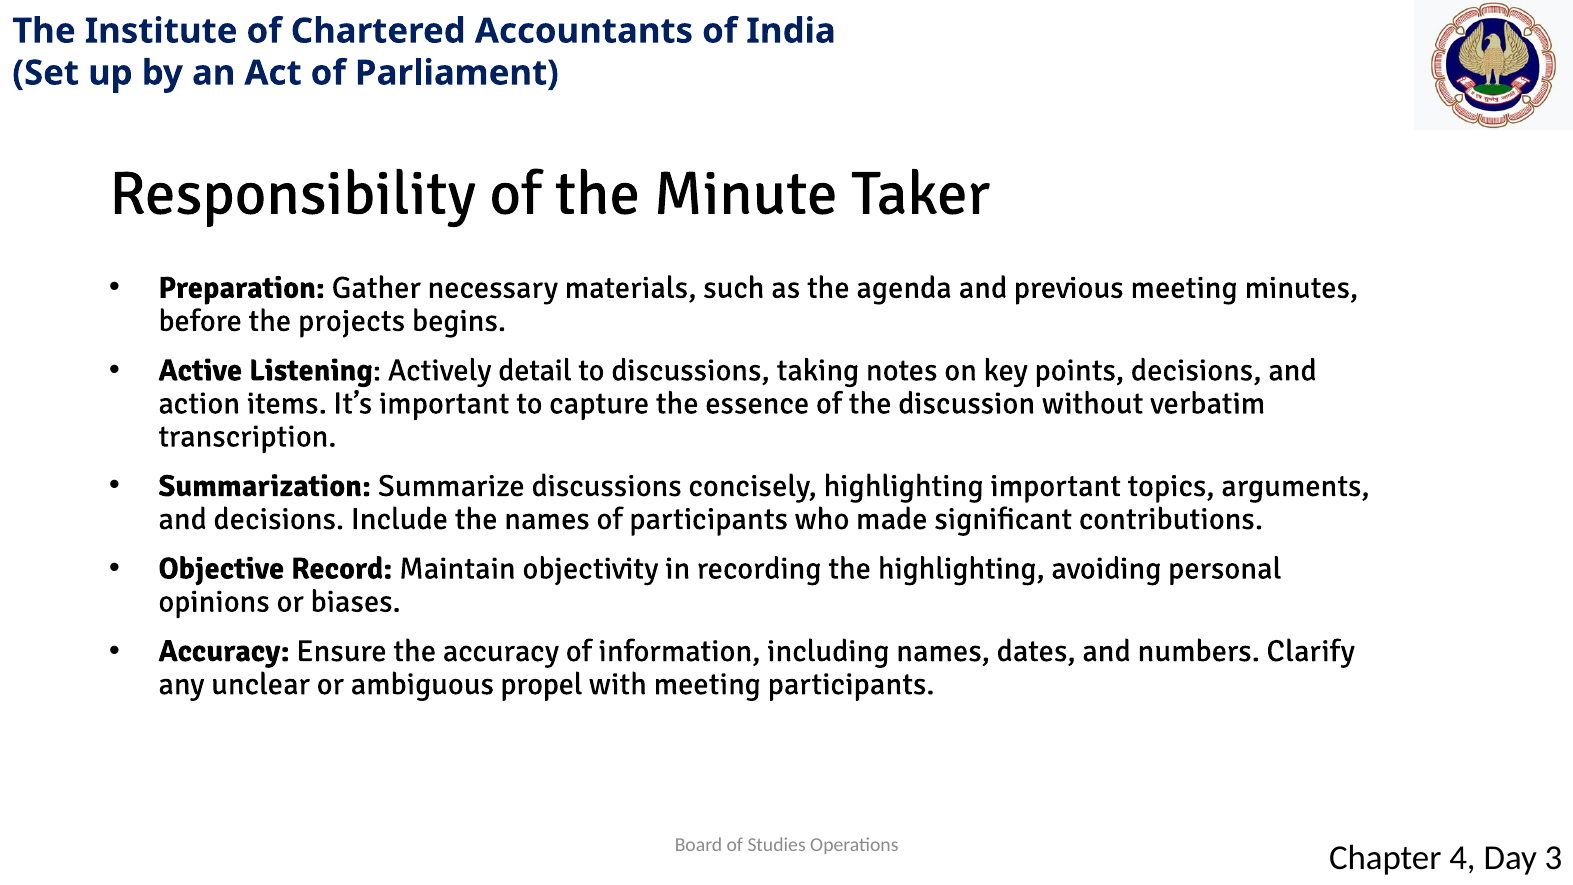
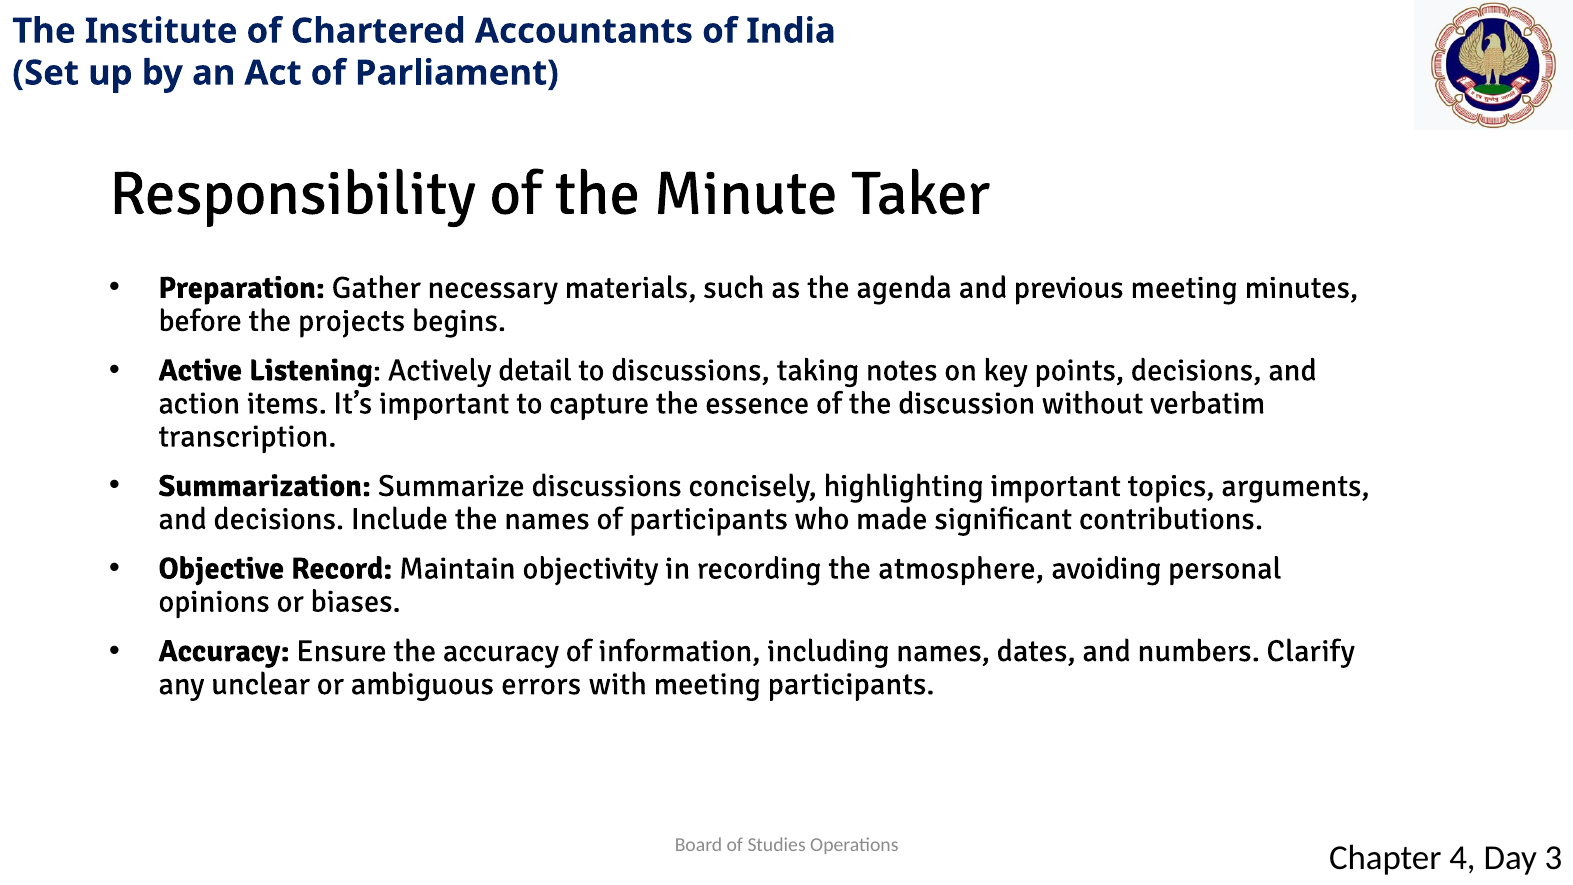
the highlighting: highlighting -> atmosphere
propel: propel -> errors
